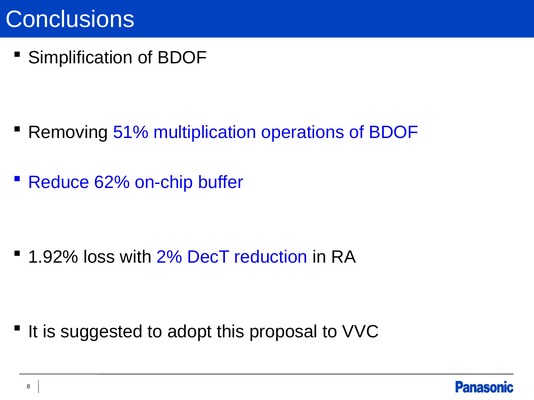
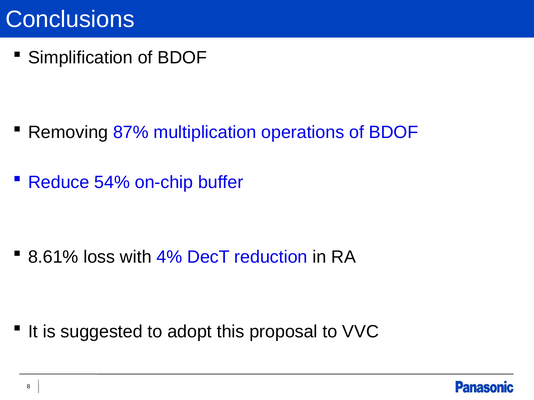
51%: 51% -> 87%
62%: 62% -> 54%
1.92%: 1.92% -> 8.61%
2%: 2% -> 4%
